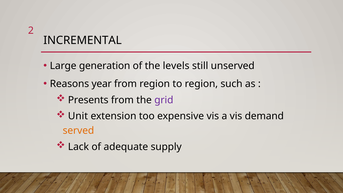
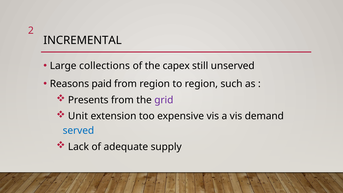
generation: generation -> collections
levels: levels -> capex
year: year -> paid
served colour: orange -> blue
